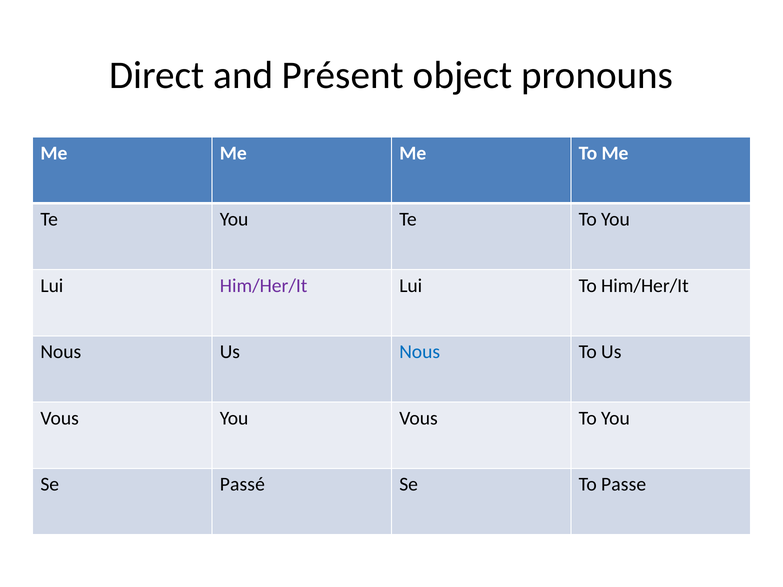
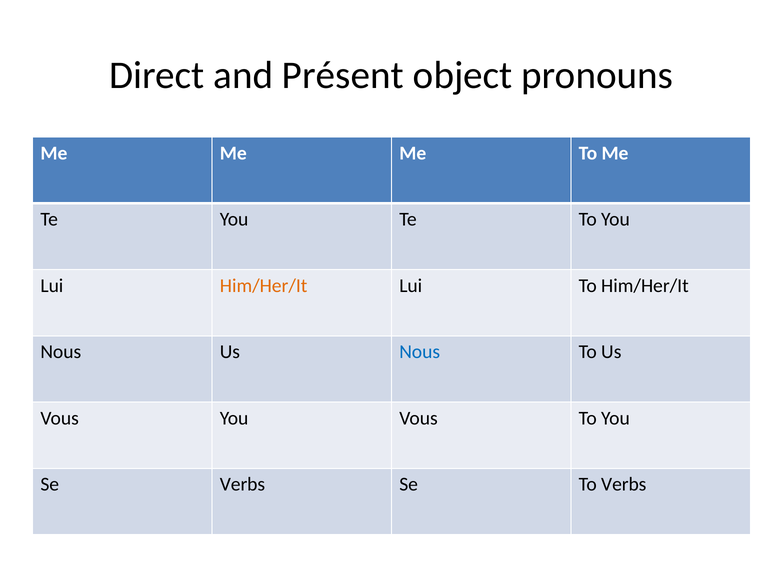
Him/Her/It at (264, 286) colour: purple -> orange
Se Passé: Passé -> Verbs
To Passe: Passe -> Verbs
